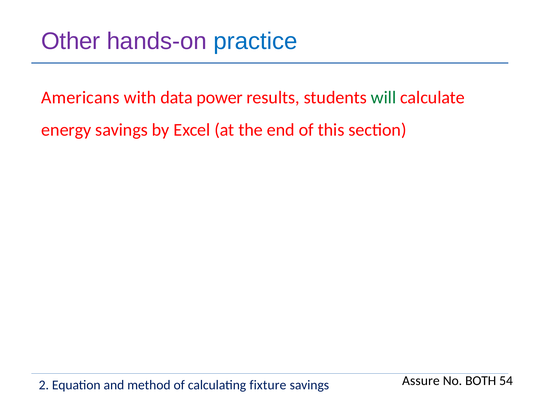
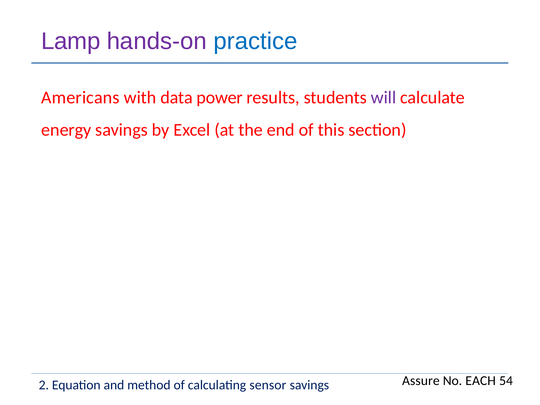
Other: Other -> Lamp
will colour: green -> purple
BOTH: BOTH -> EACH
fixture: fixture -> sensor
